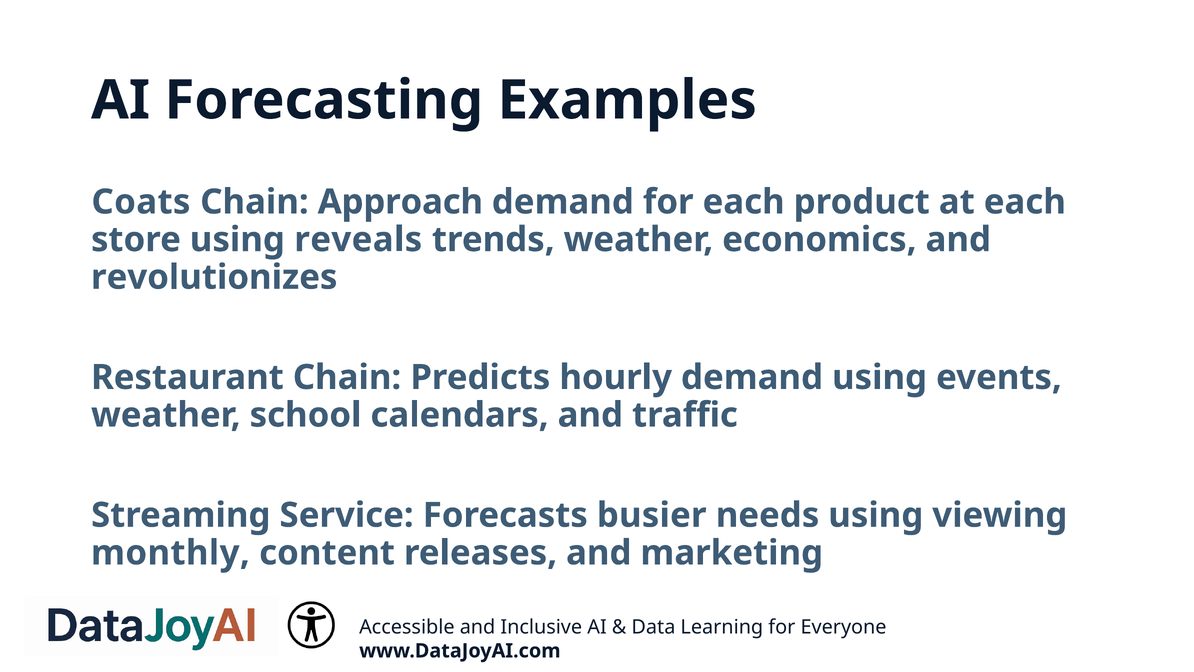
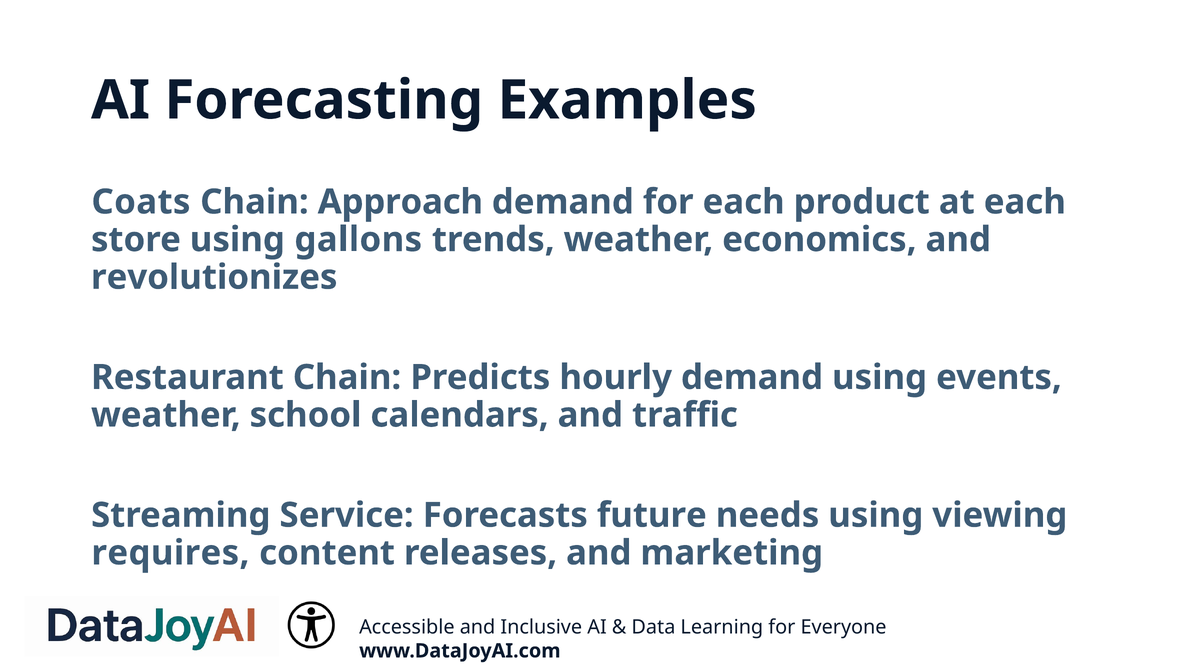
reveals: reveals -> gallons
busier: busier -> future
monthly: monthly -> requires
